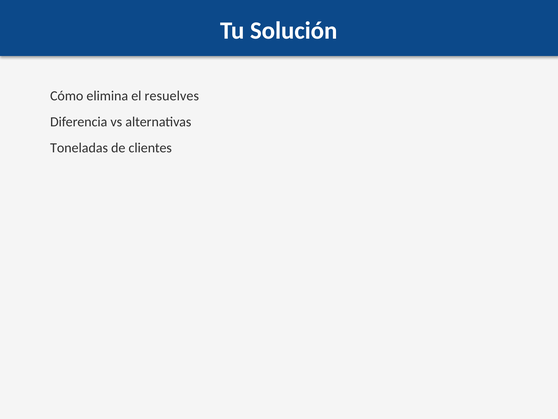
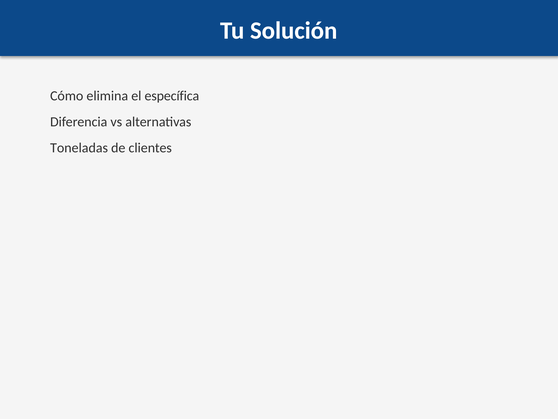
resuelves: resuelves -> específica
